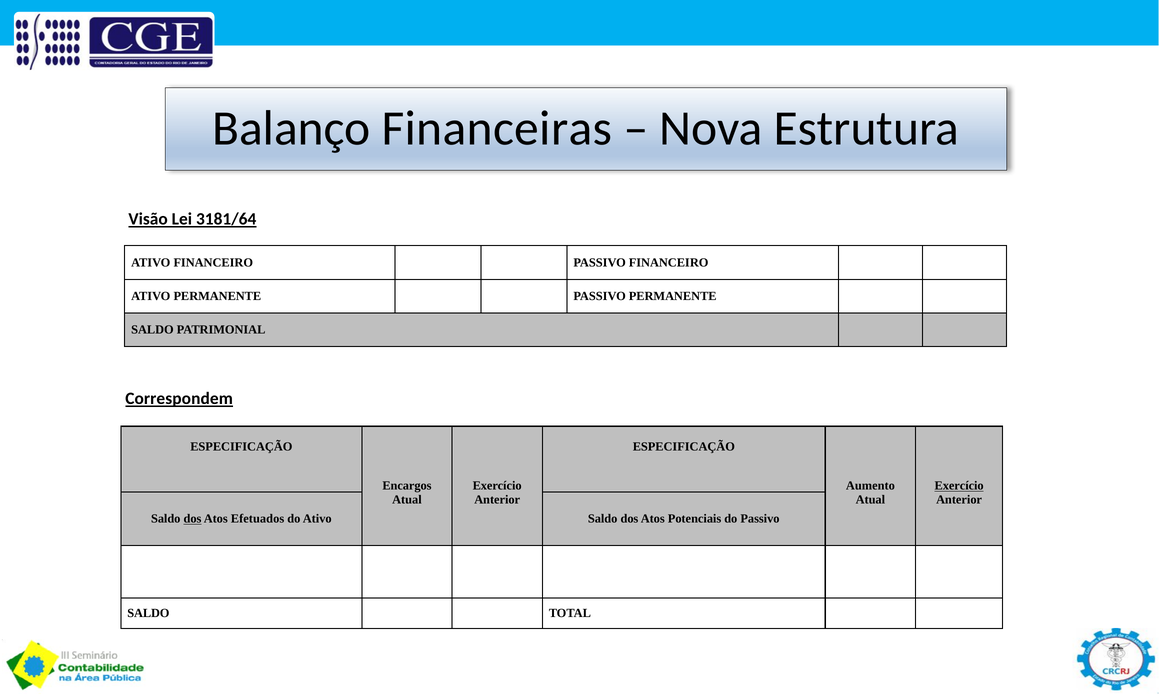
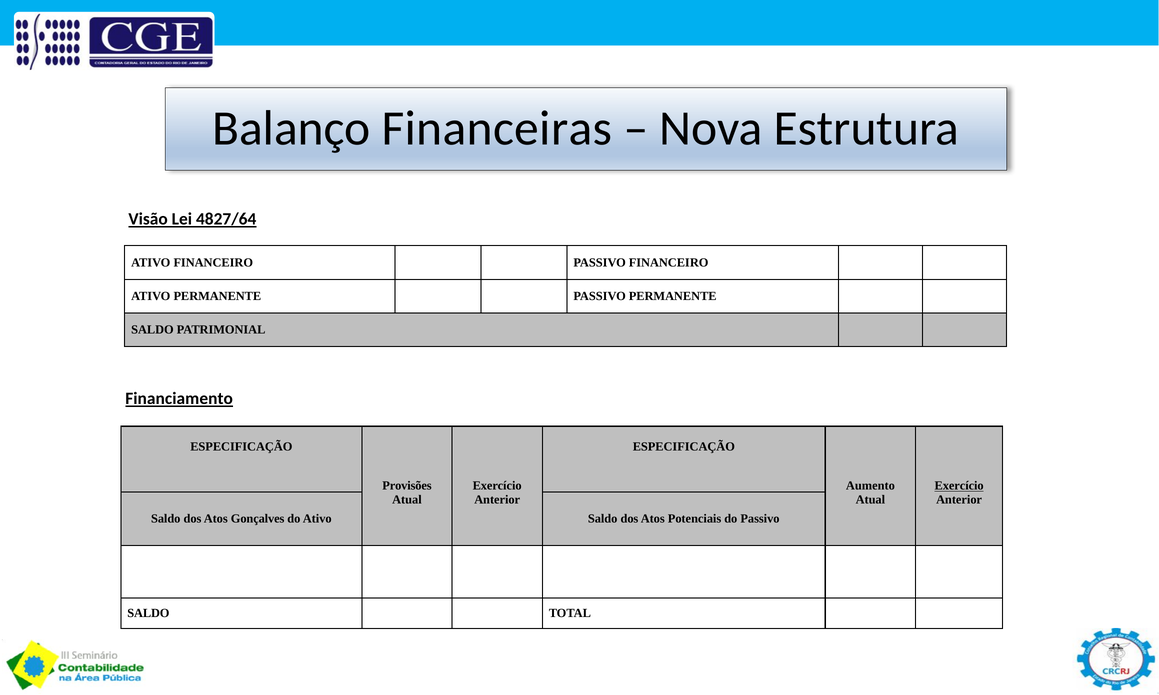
3181/64: 3181/64 -> 4827/64
Correspondem: Correspondem -> Financiamento
Encargos: Encargos -> Provisões
dos at (192, 519) underline: present -> none
Efetuados: Efetuados -> Gonçalves
